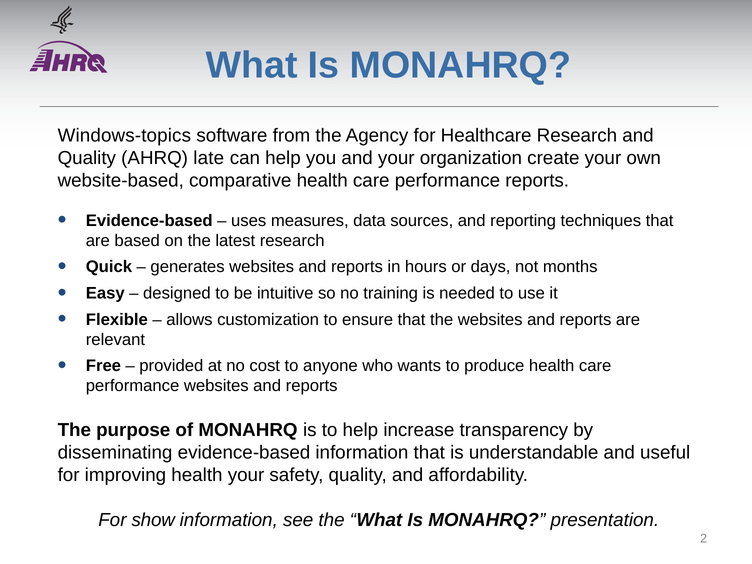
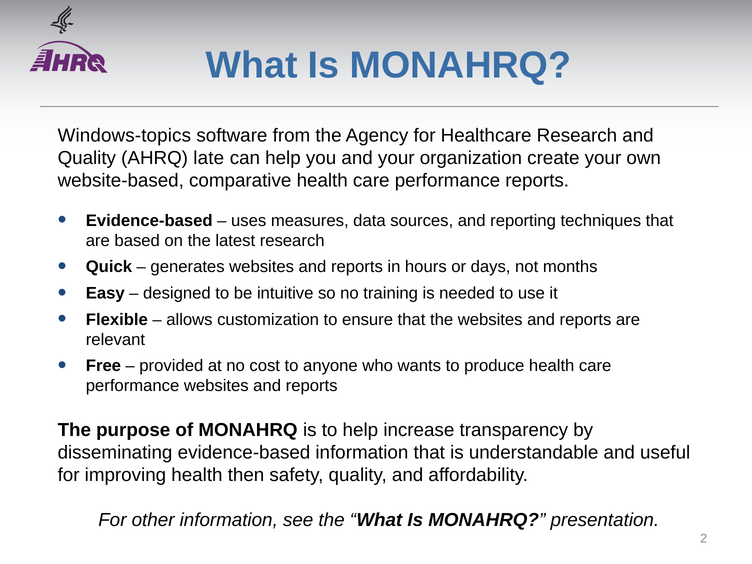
health your: your -> then
show: show -> other
